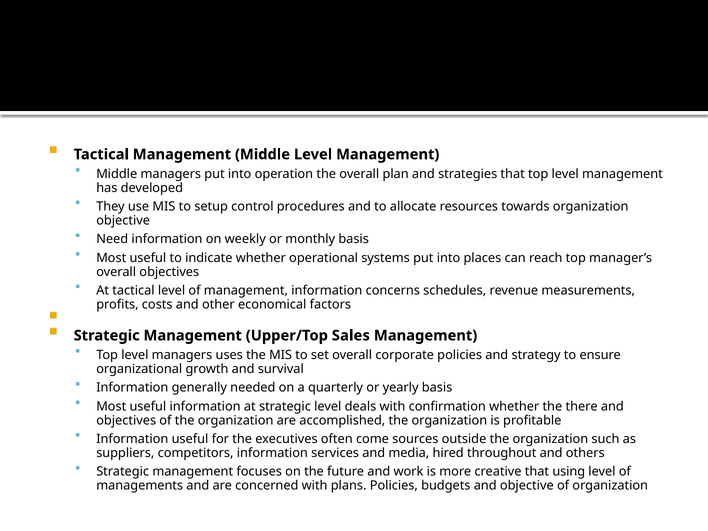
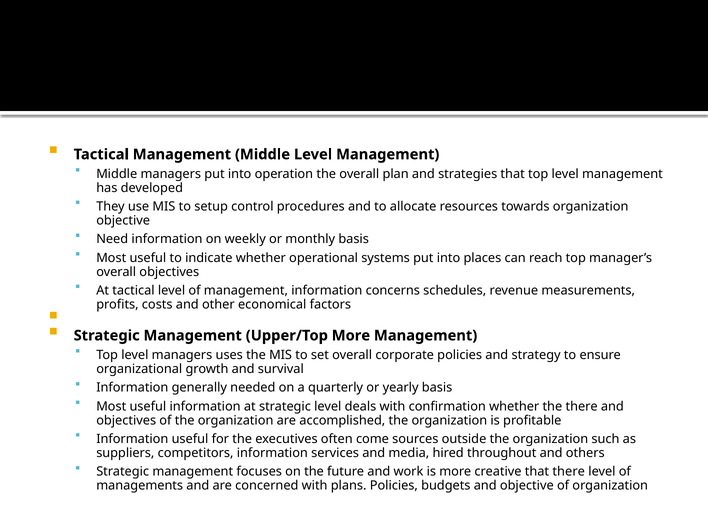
Upper/Top Sales: Sales -> More
that using: using -> there
